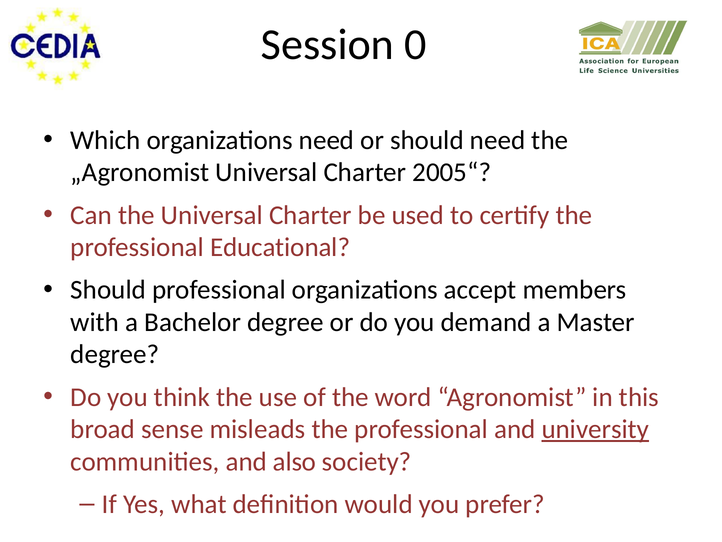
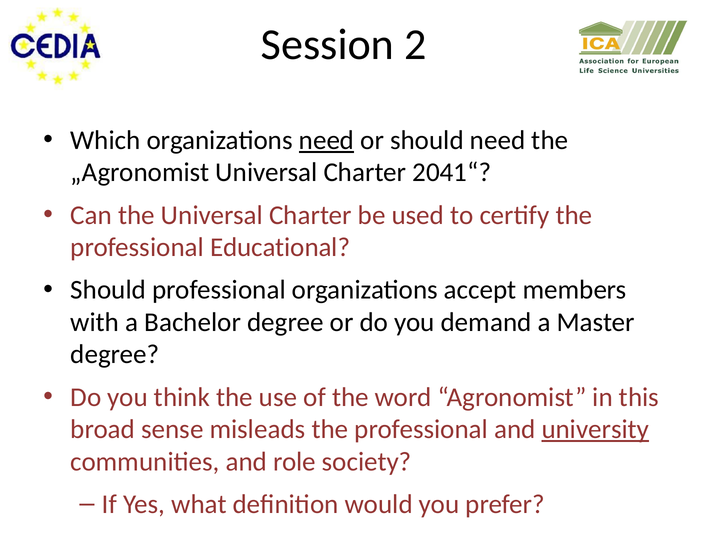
0: 0 -> 2
need at (327, 140) underline: none -> present
2005“: 2005“ -> 2041“
also: also -> role
